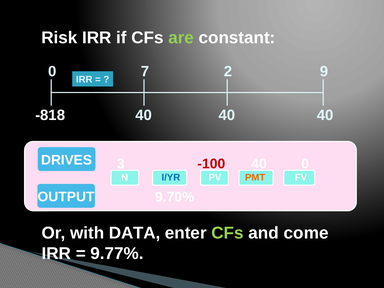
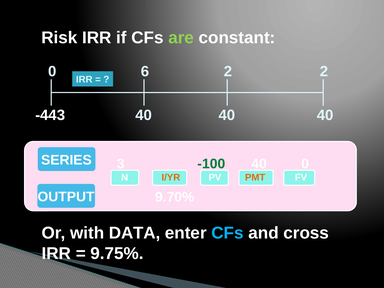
7: 7 -> 6
2 9: 9 -> 2
-818: -818 -> -443
DRIVES: DRIVES -> SERIES
-100 colour: red -> green
I/YR colour: blue -> orange
CFs at (227, 233) colour: light green -> light blue
come: come -> cross
9.77%: 9.77% -> 9.75%
